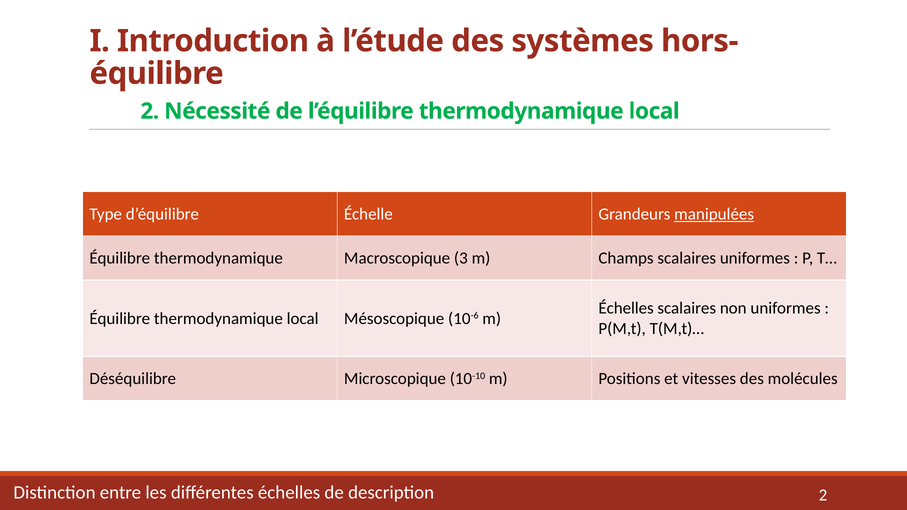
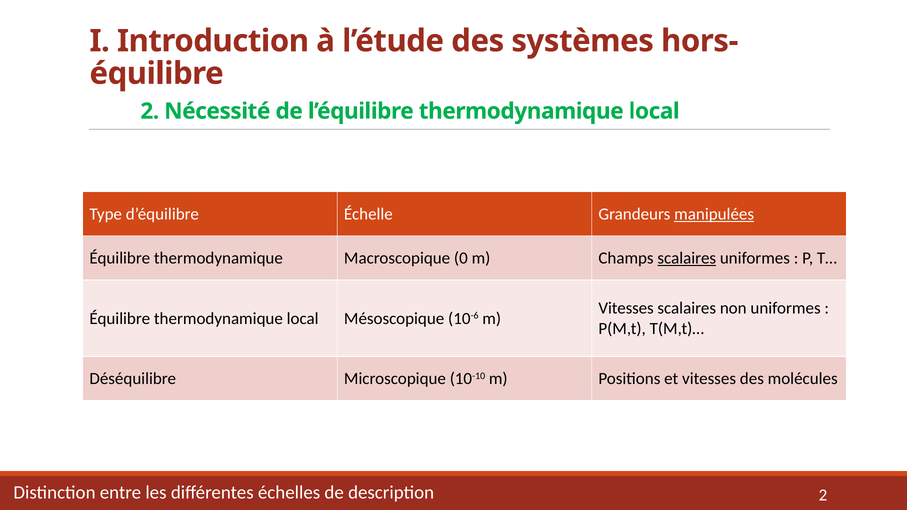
3: 3 -> 0
scalaires at (687, 258) underline: none -> present
Échelles at (626, 308): Échelles -> Vitesses
